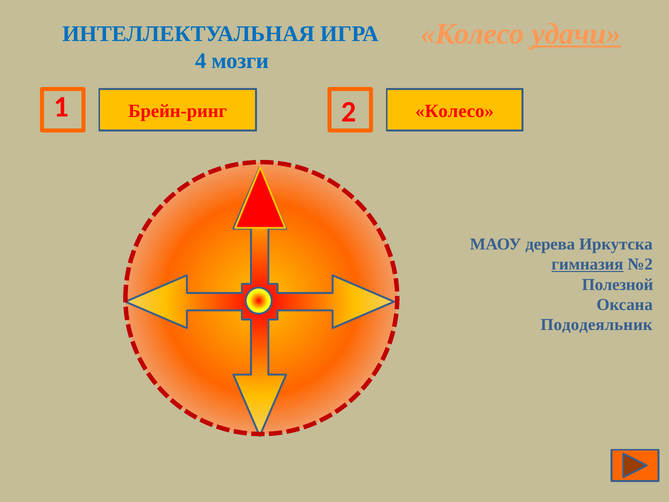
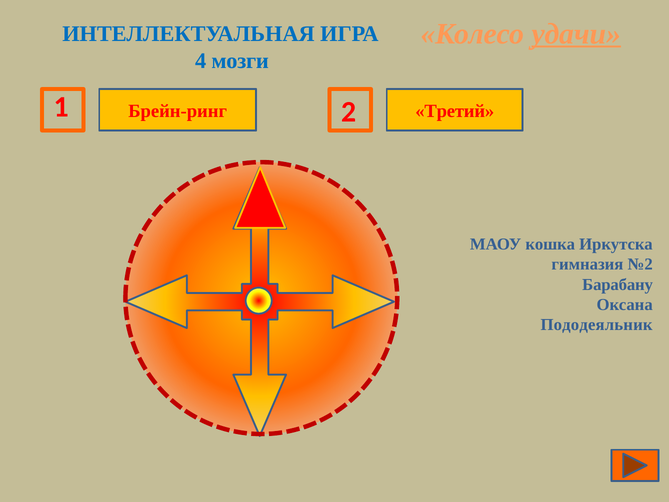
Брейн-ринг Колесо: Колесо -> Третий
дерева: дерева -> кошка
гимназия underline: present -> none
Полезной: Полезной -> Барабану
